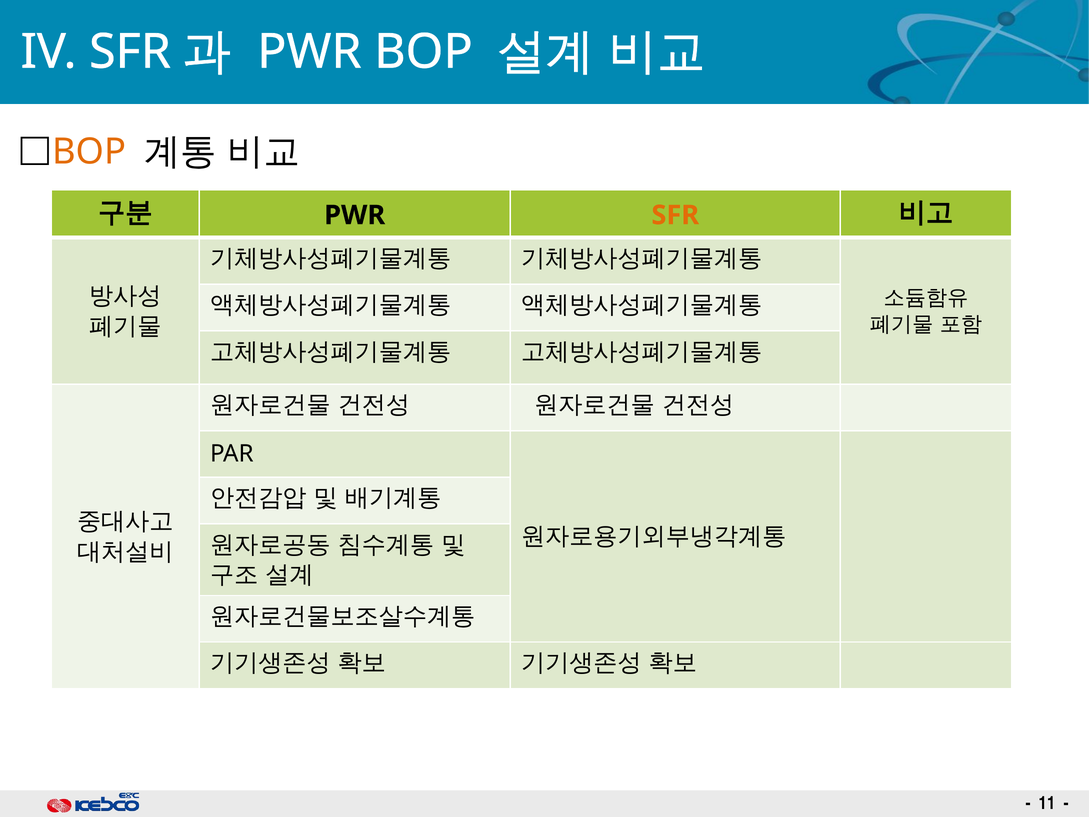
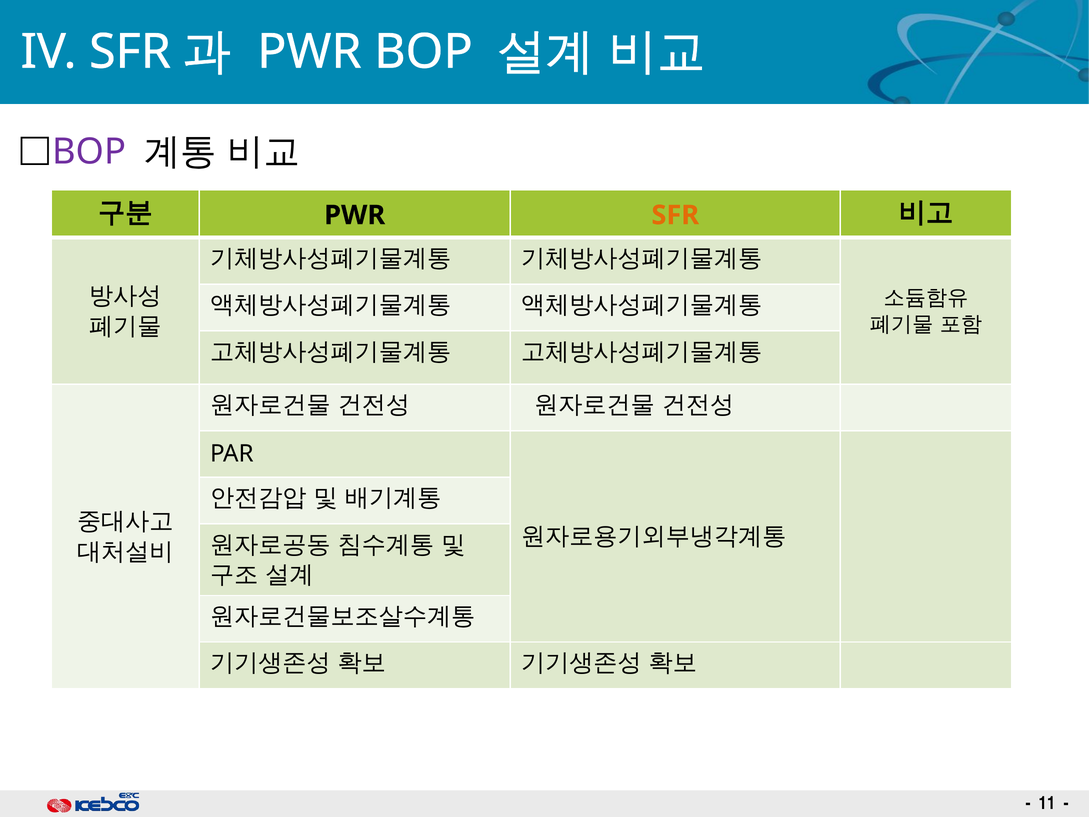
BOP at (89, 152) colour: orange -> purple
